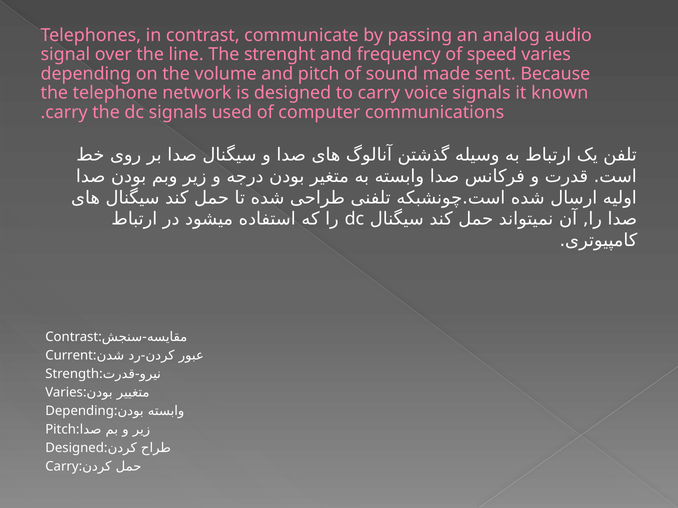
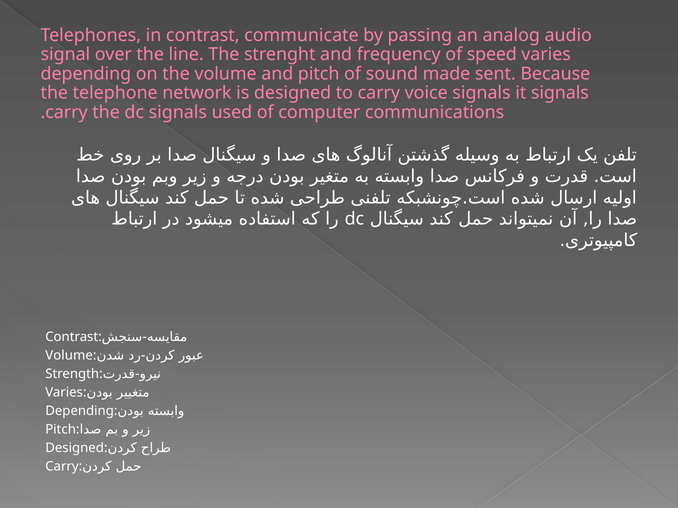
it known: known -> signals
Current at (71, 356): Current -> Volume
